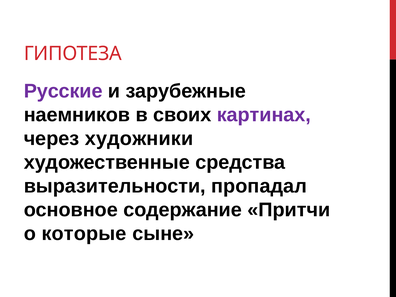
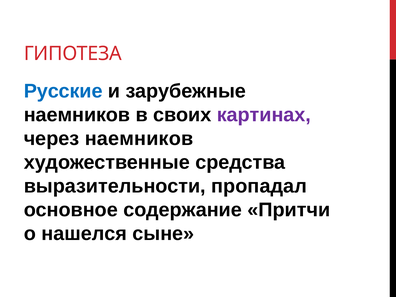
Русские colour: purple -> blue
через художники: художники -> наемников
которые: которые -> нашелся
